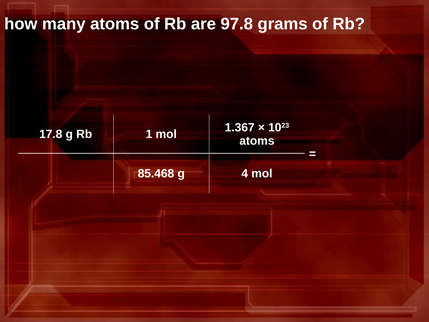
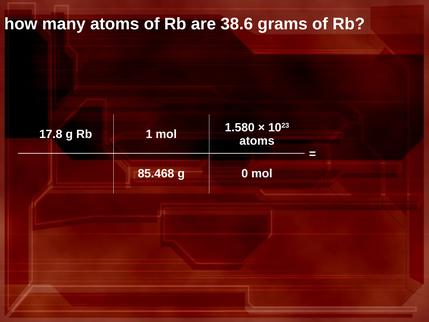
97.8: 97.8 -> 38.6
1.367: 1.367 -> 1.580
4: 4 -> 0
